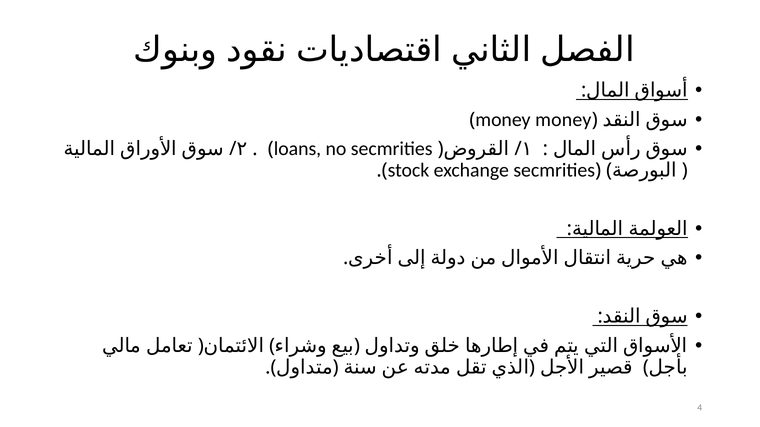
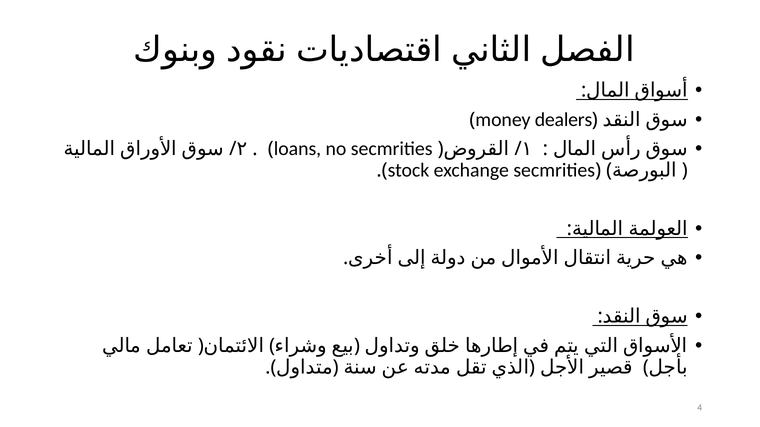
money money: money -> dealers
